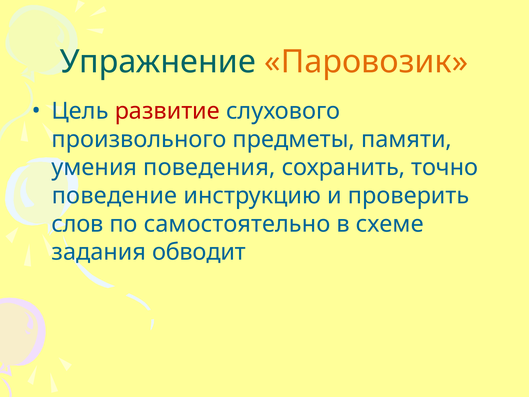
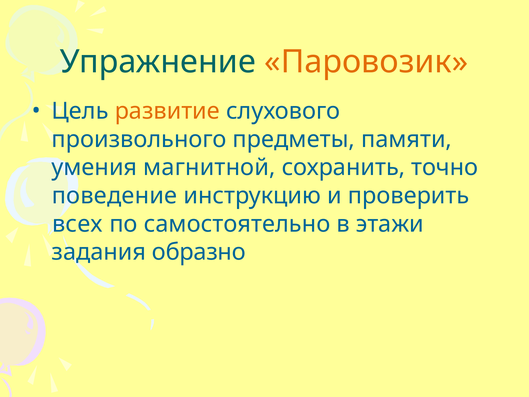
развитие colour: red -> orange
поведения: поведения -> магнитной
слов: слов -> всех
схеме: схеме -> этажи
обводит: обводит -> образно
